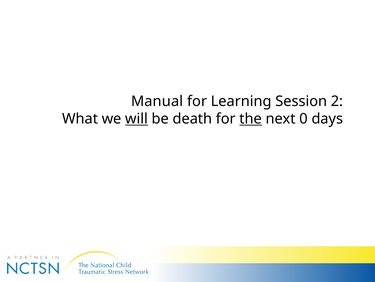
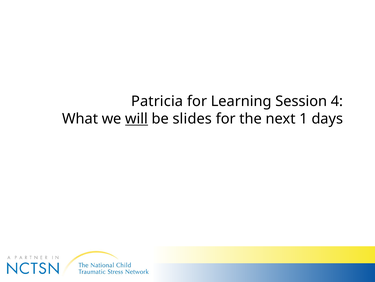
Manual: Manual -> Patricia
2: 2 -> 4
death: death -> slides
the underline: present -> none
0: 0 -> 1
